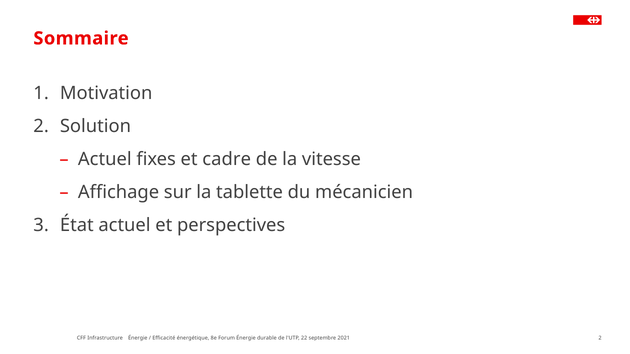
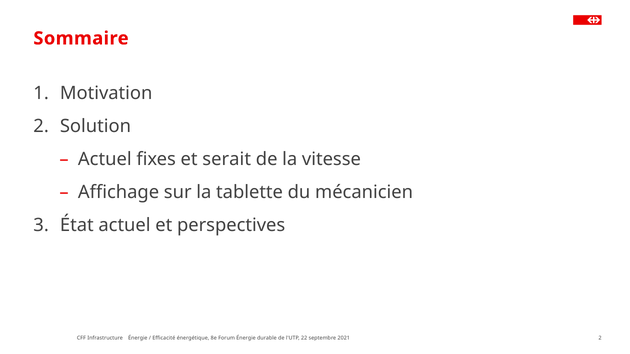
cadre: cadre -> serait
